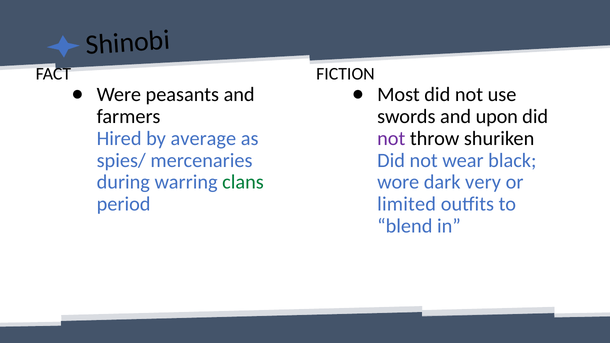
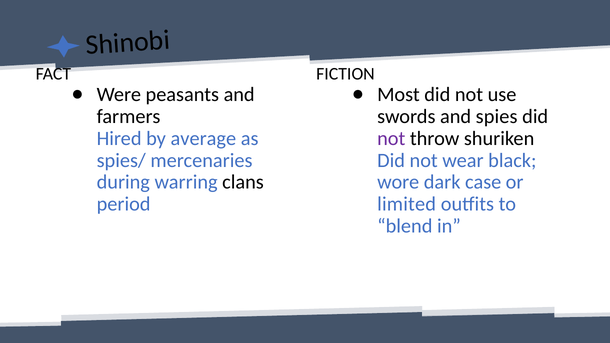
upon: upon -> spies
clans colour: green -> black
very: very -> case
